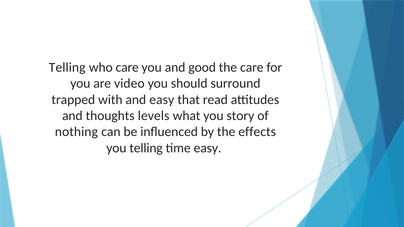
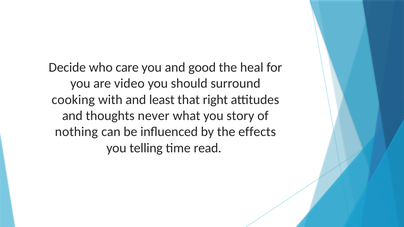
Telling at (67, 67): Telling -> Decide
the care: care -> heal
trapped: trapped -> cooking
and easy: easy -> least
read: read -> right
levels: levels -> never
time easy: easy -> read
